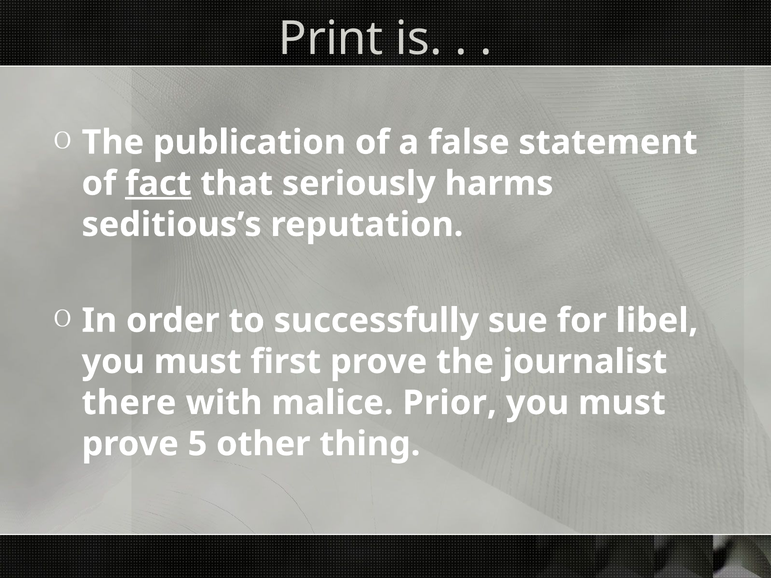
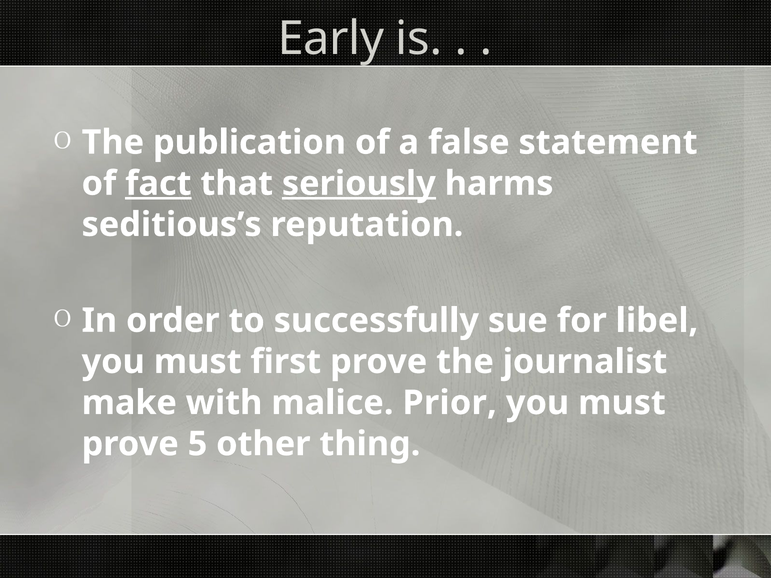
Print: Print -> Early
seriously underline: none -> present
there: there -> make
